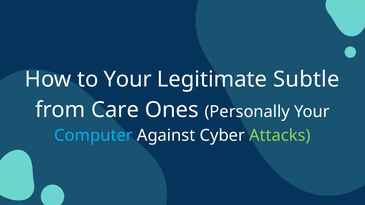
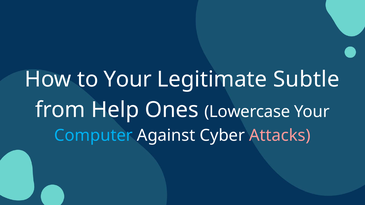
Care: Care -> Help
Personally: Personally -> Lowercase
Attacks colour: light green -> pink
